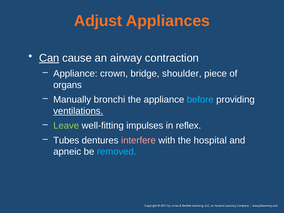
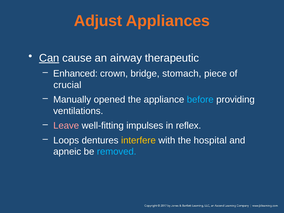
contraction: contraction -> therapeutic
Appliance at (75, 74): Appliance -> Enhanced
shoulder: shoulder -> stomach
organs: organs -> crucial
bronchi: bronchi -> opened
ventilations underline: present -> none
Leave colour: light green -> pink
Tubes: Tubes -> Loops
interfere colour: pink -> yellow
